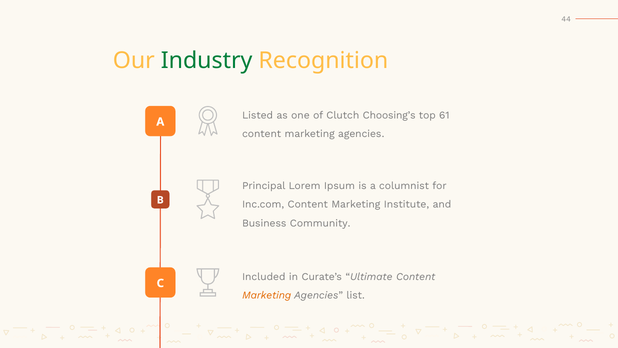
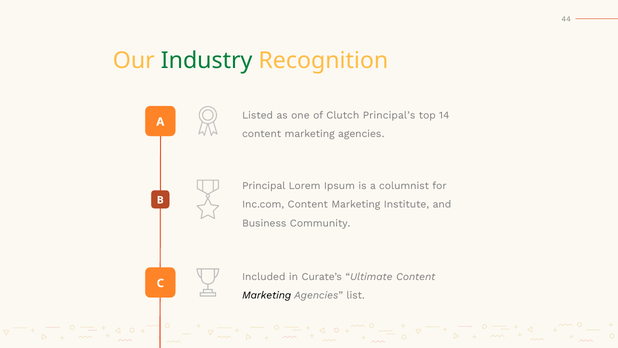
Choosing’s: Choosing’s -> Principal’s
61: 61 -> 14
Marketing at (267, 295) colour: orange -> black
